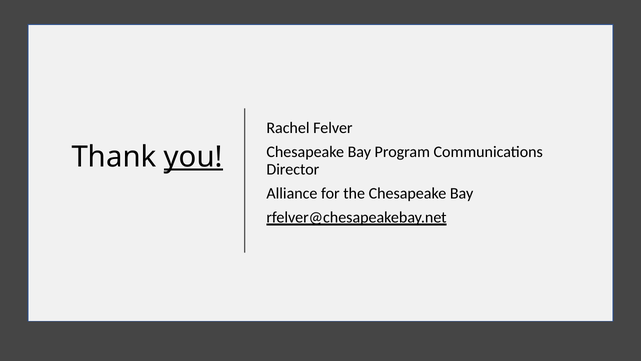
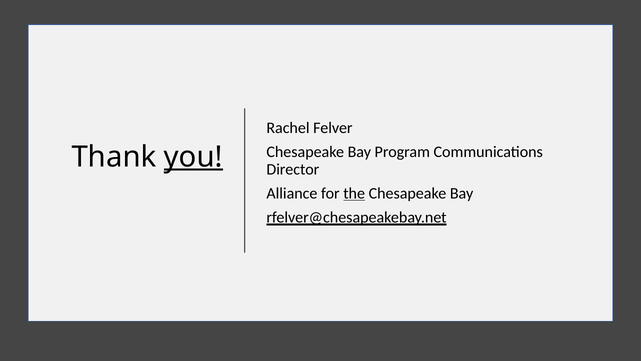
the underline: none -> present
